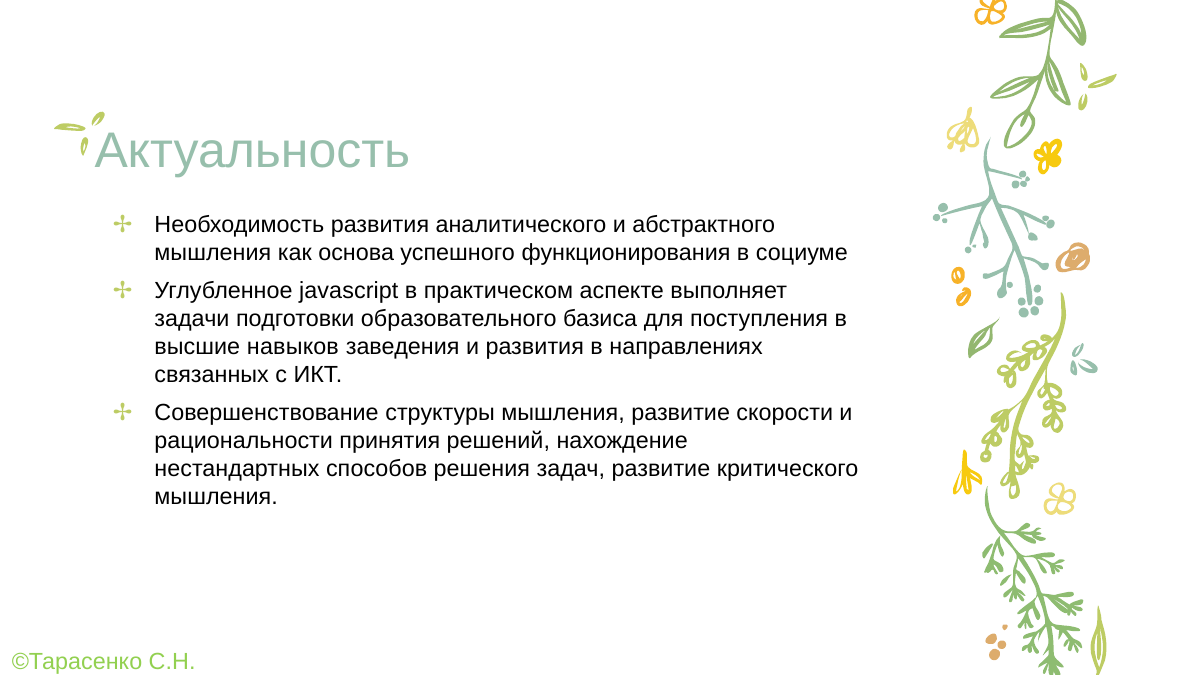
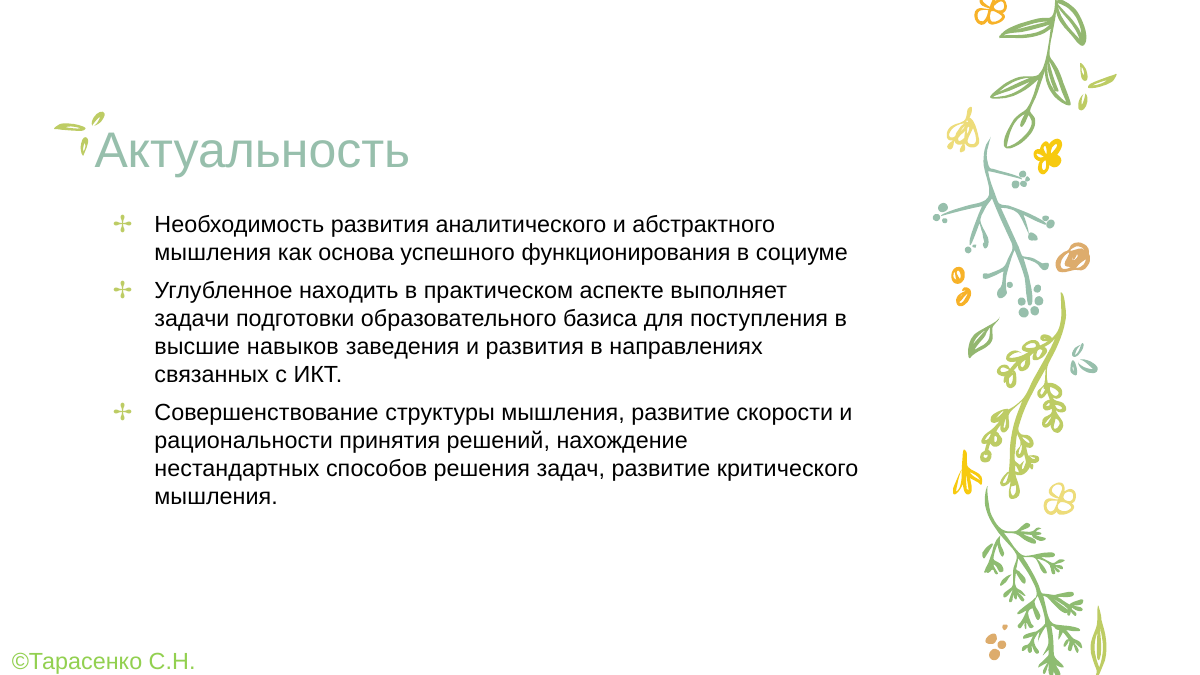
javascript: javascript -> находить
